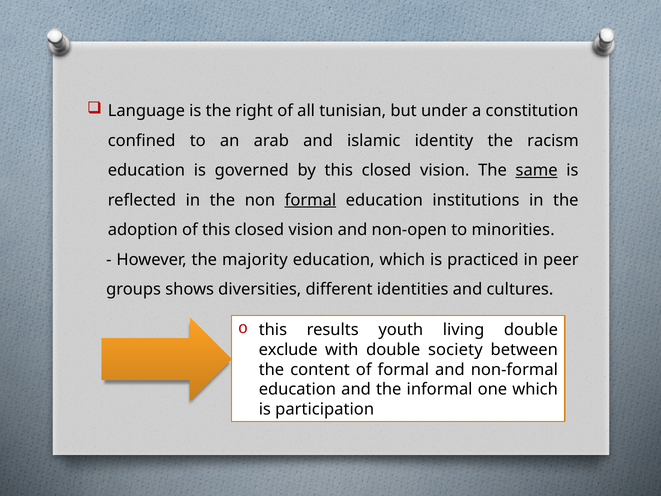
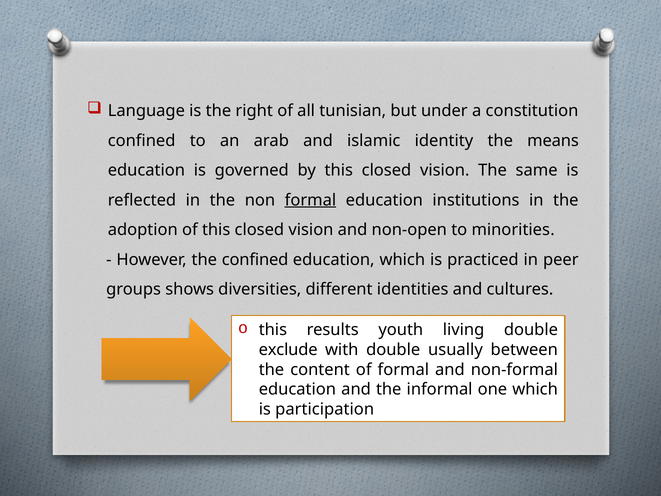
racism: racism -> means
same underline: present -> none
the majority: majority -> confined
society: society -> usually
